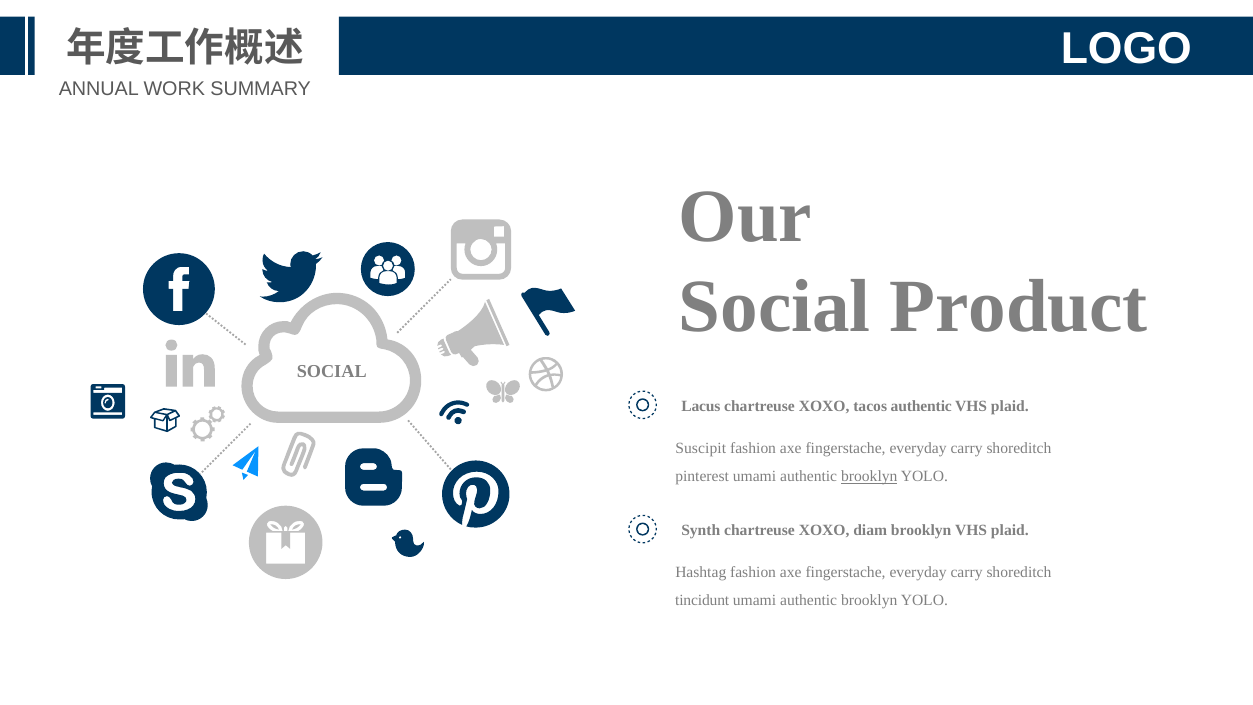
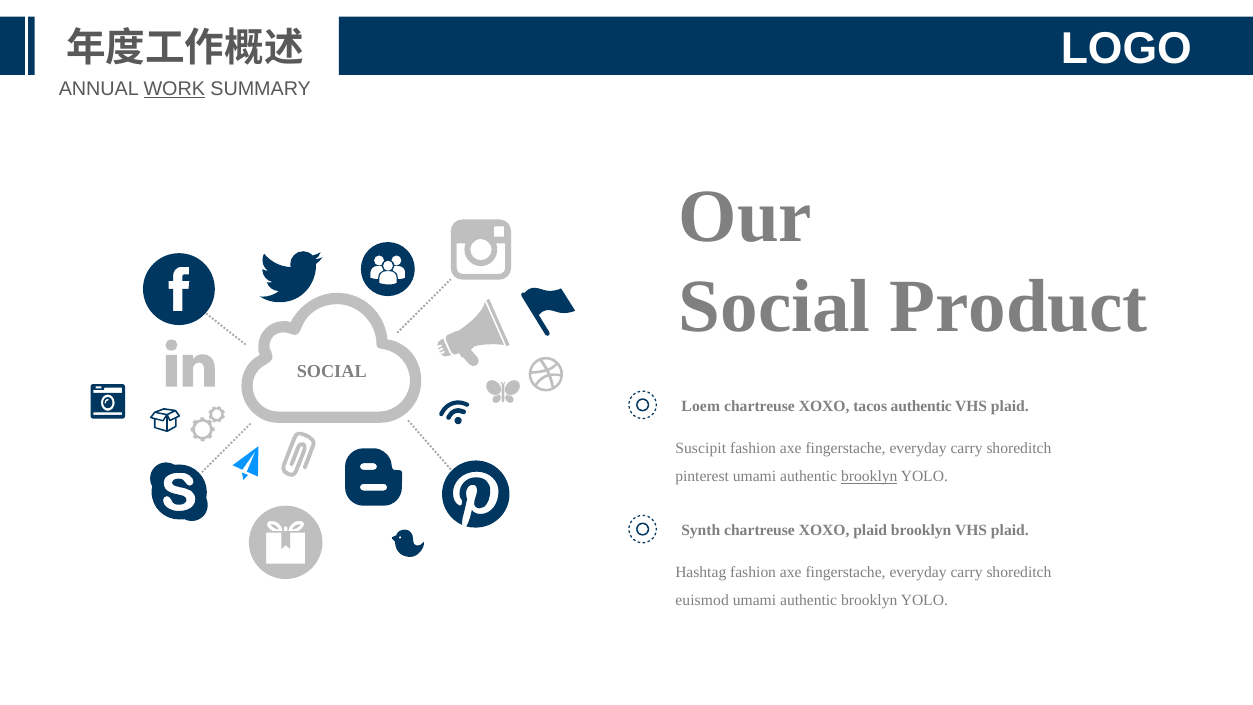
WORK underline: none -> present
Lacus: Lacus -> Loem
XOXO diam: diam -> plaid
tincidunt: tincidunt -> euismod
